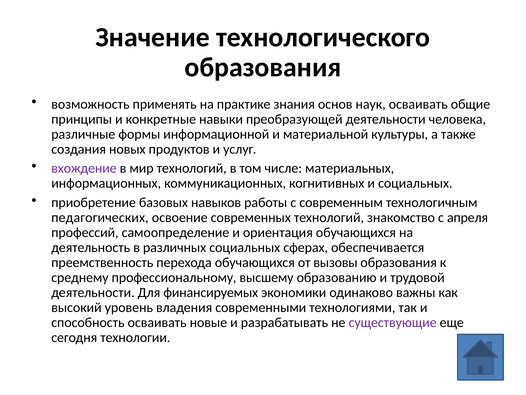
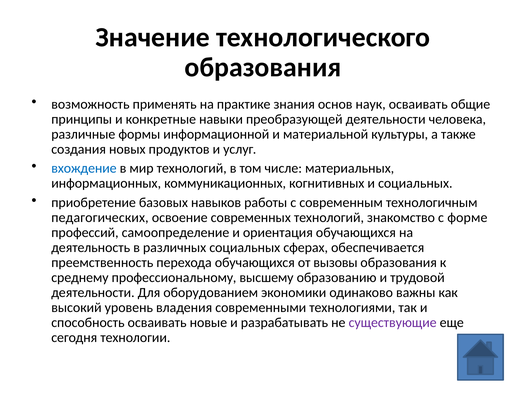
вхождение colour: purple -> blue
апреля: апреля -> форме
финансируемых: финансируемых -> оборудованием
